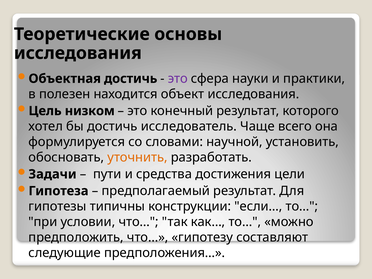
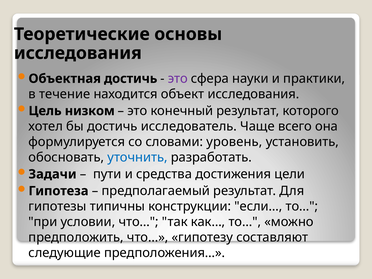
полезен: полезен -> течение
научной: научной -> уровень
уточнить colour: orange -> blue
